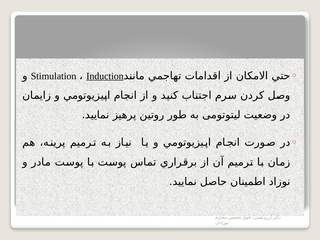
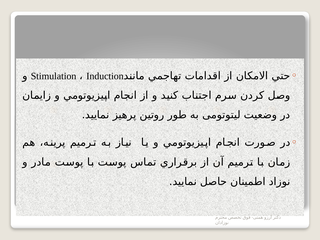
Induction underline: present -> none
